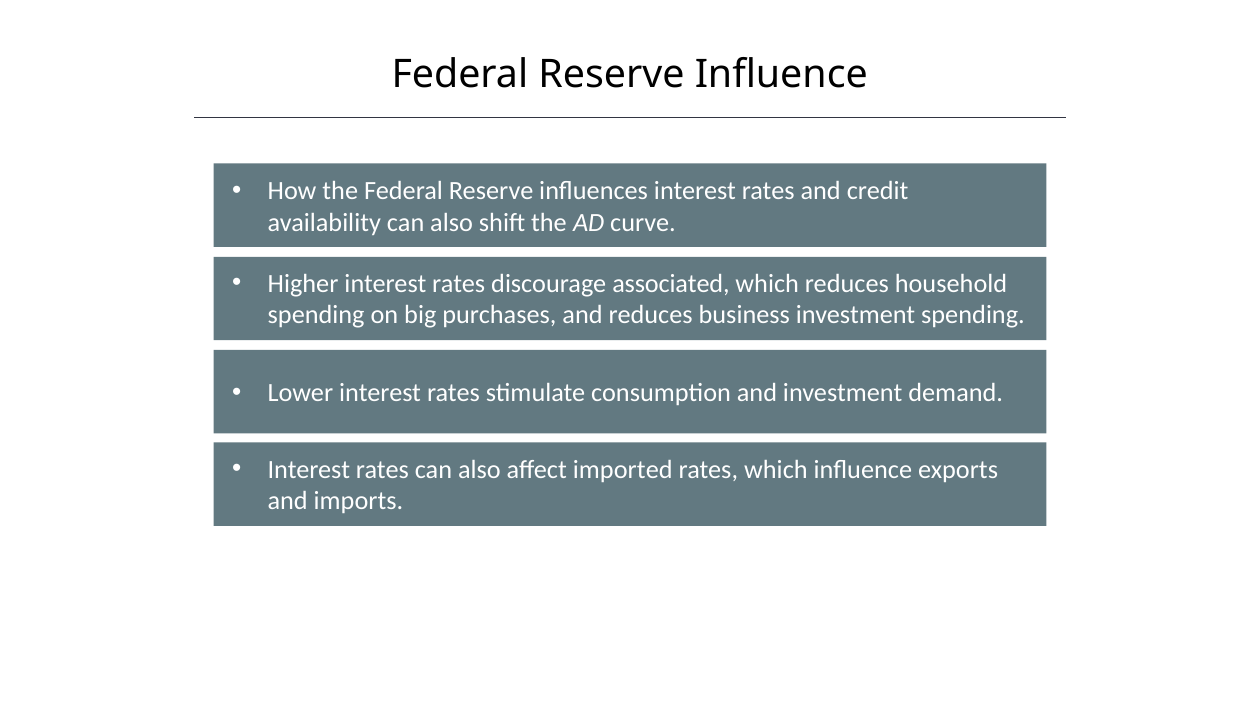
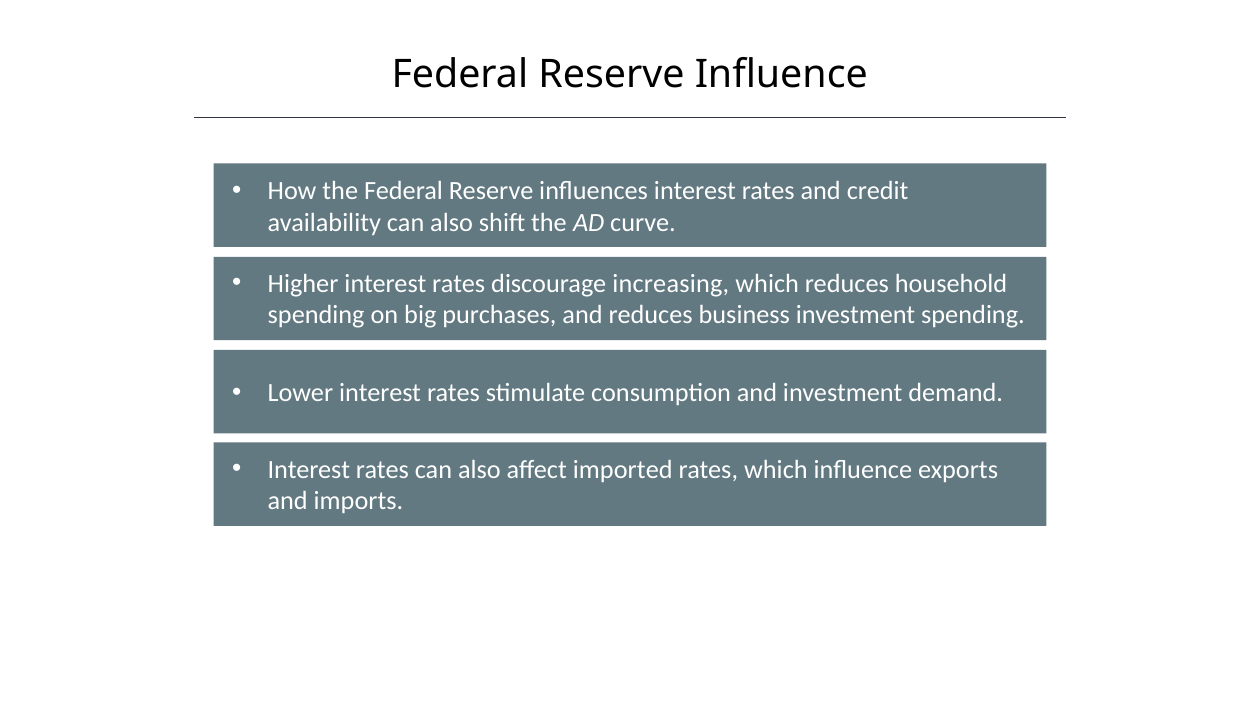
associated: associated -> increasing
